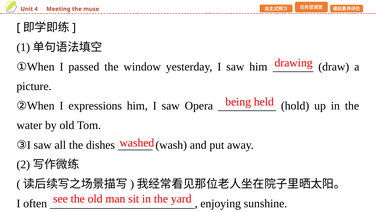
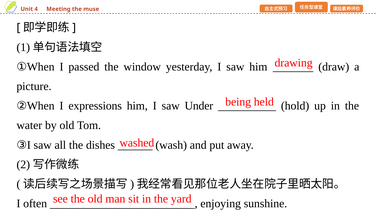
Opera: Opera -> Under
